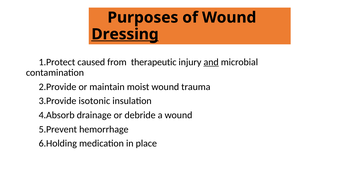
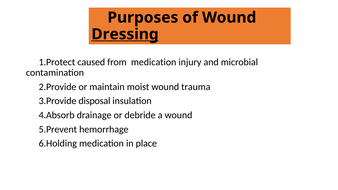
from therapeutic: therapeutic -> medication
and underline: present -> none
isotonic: isotonic -> disposal
